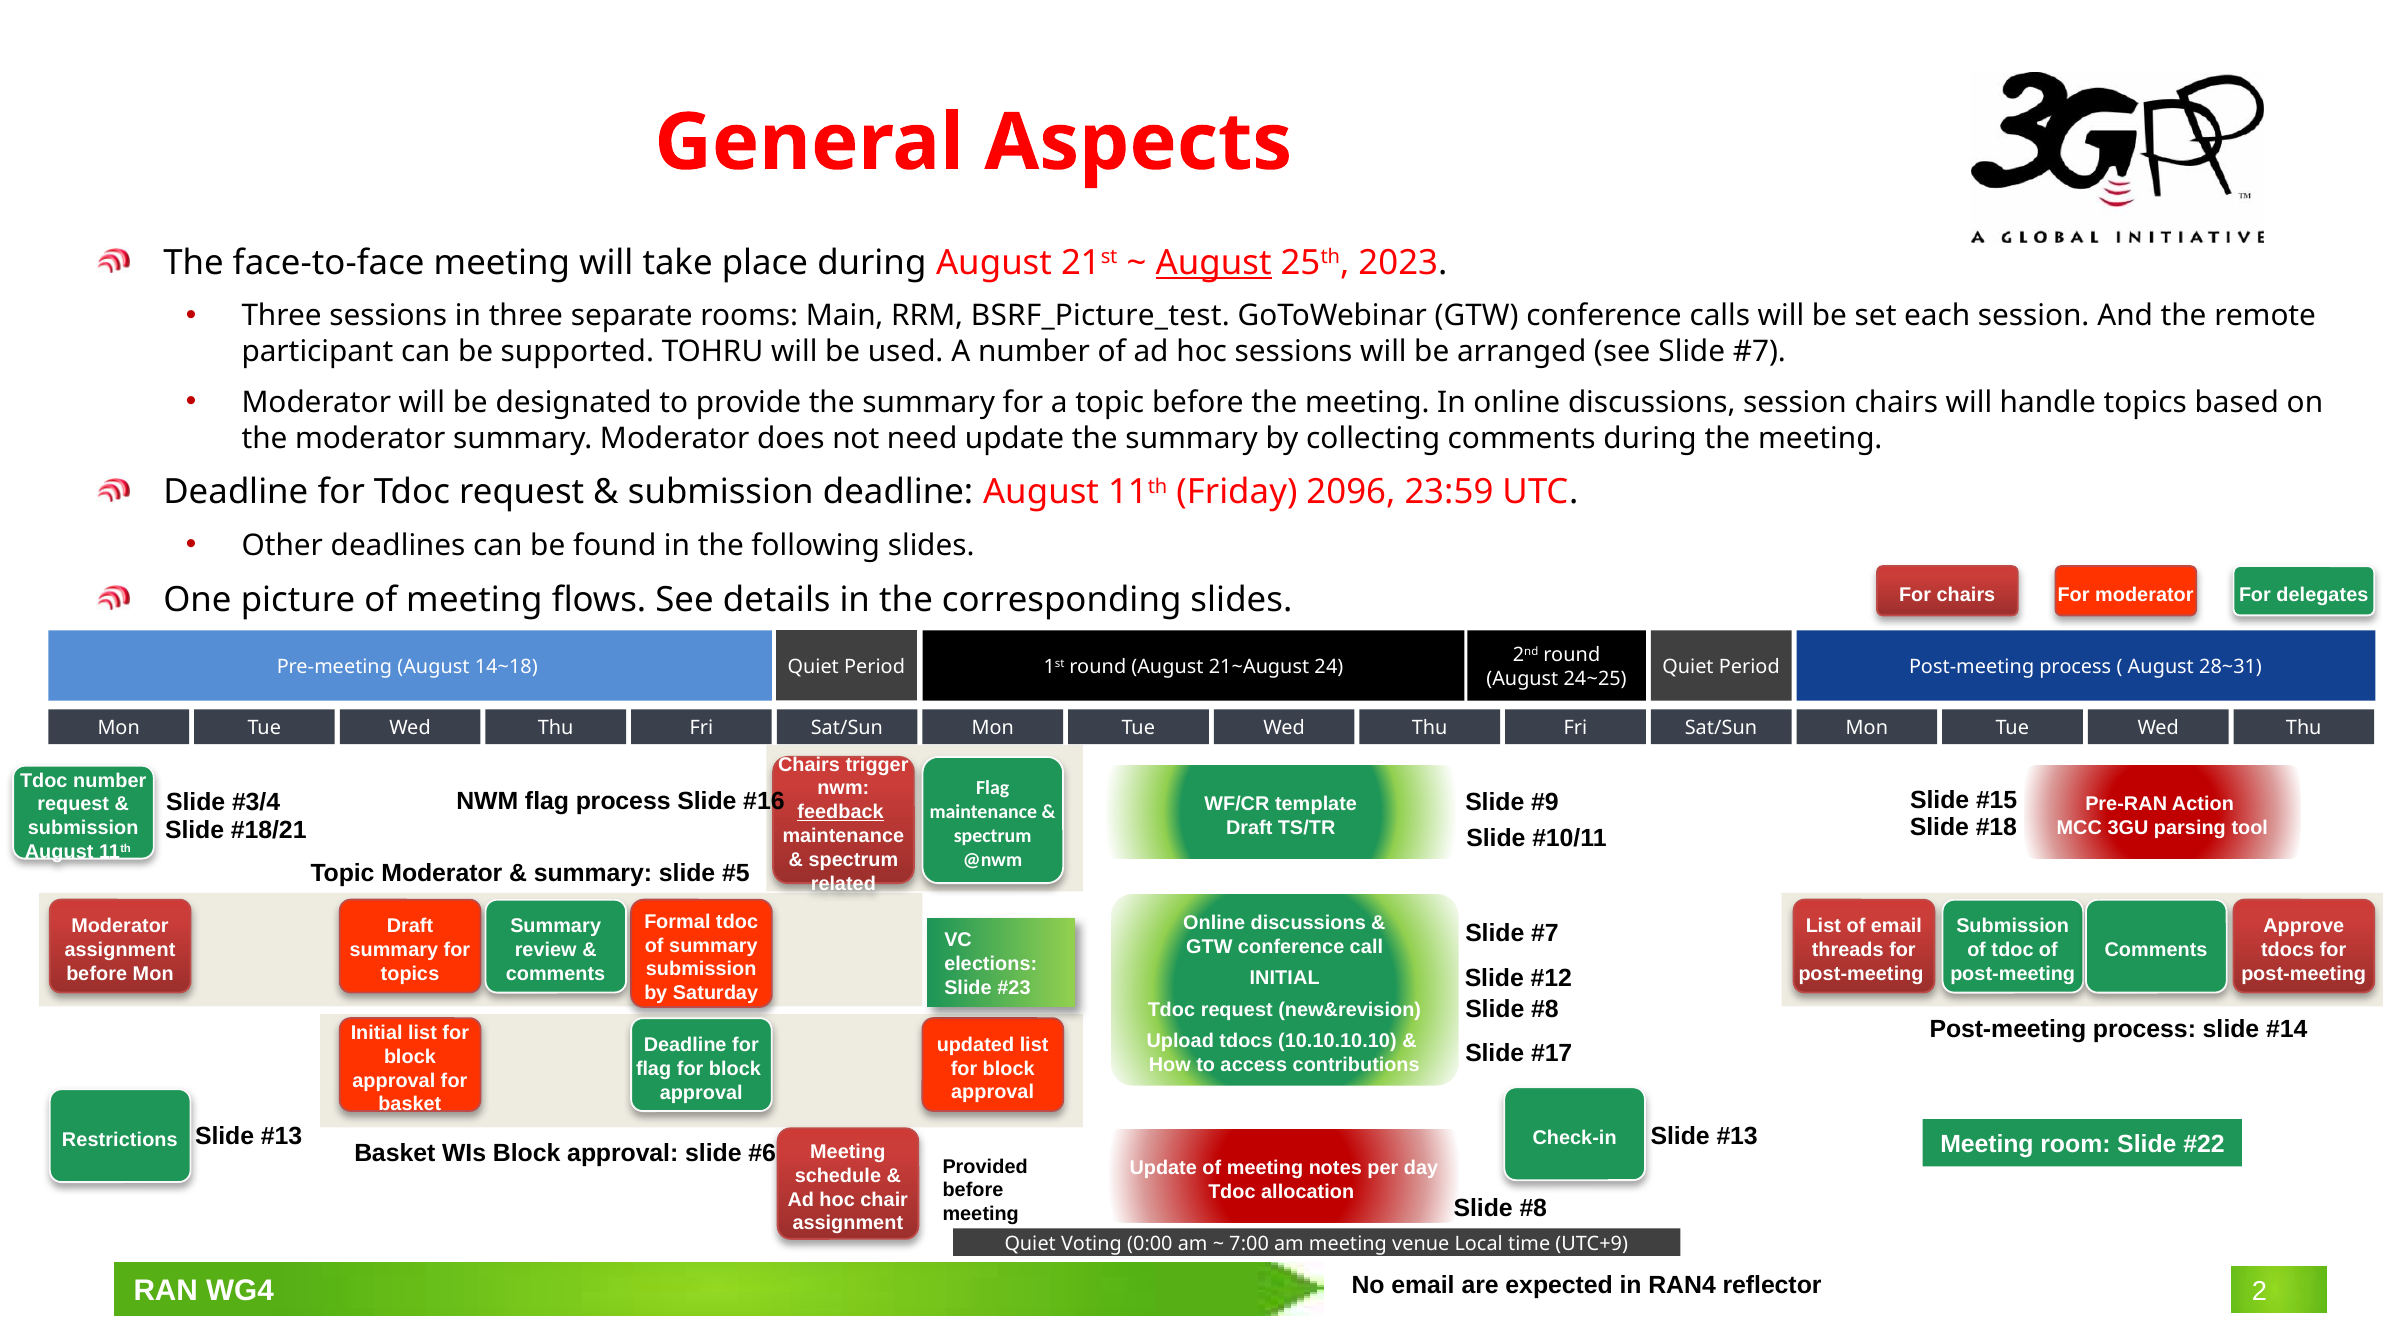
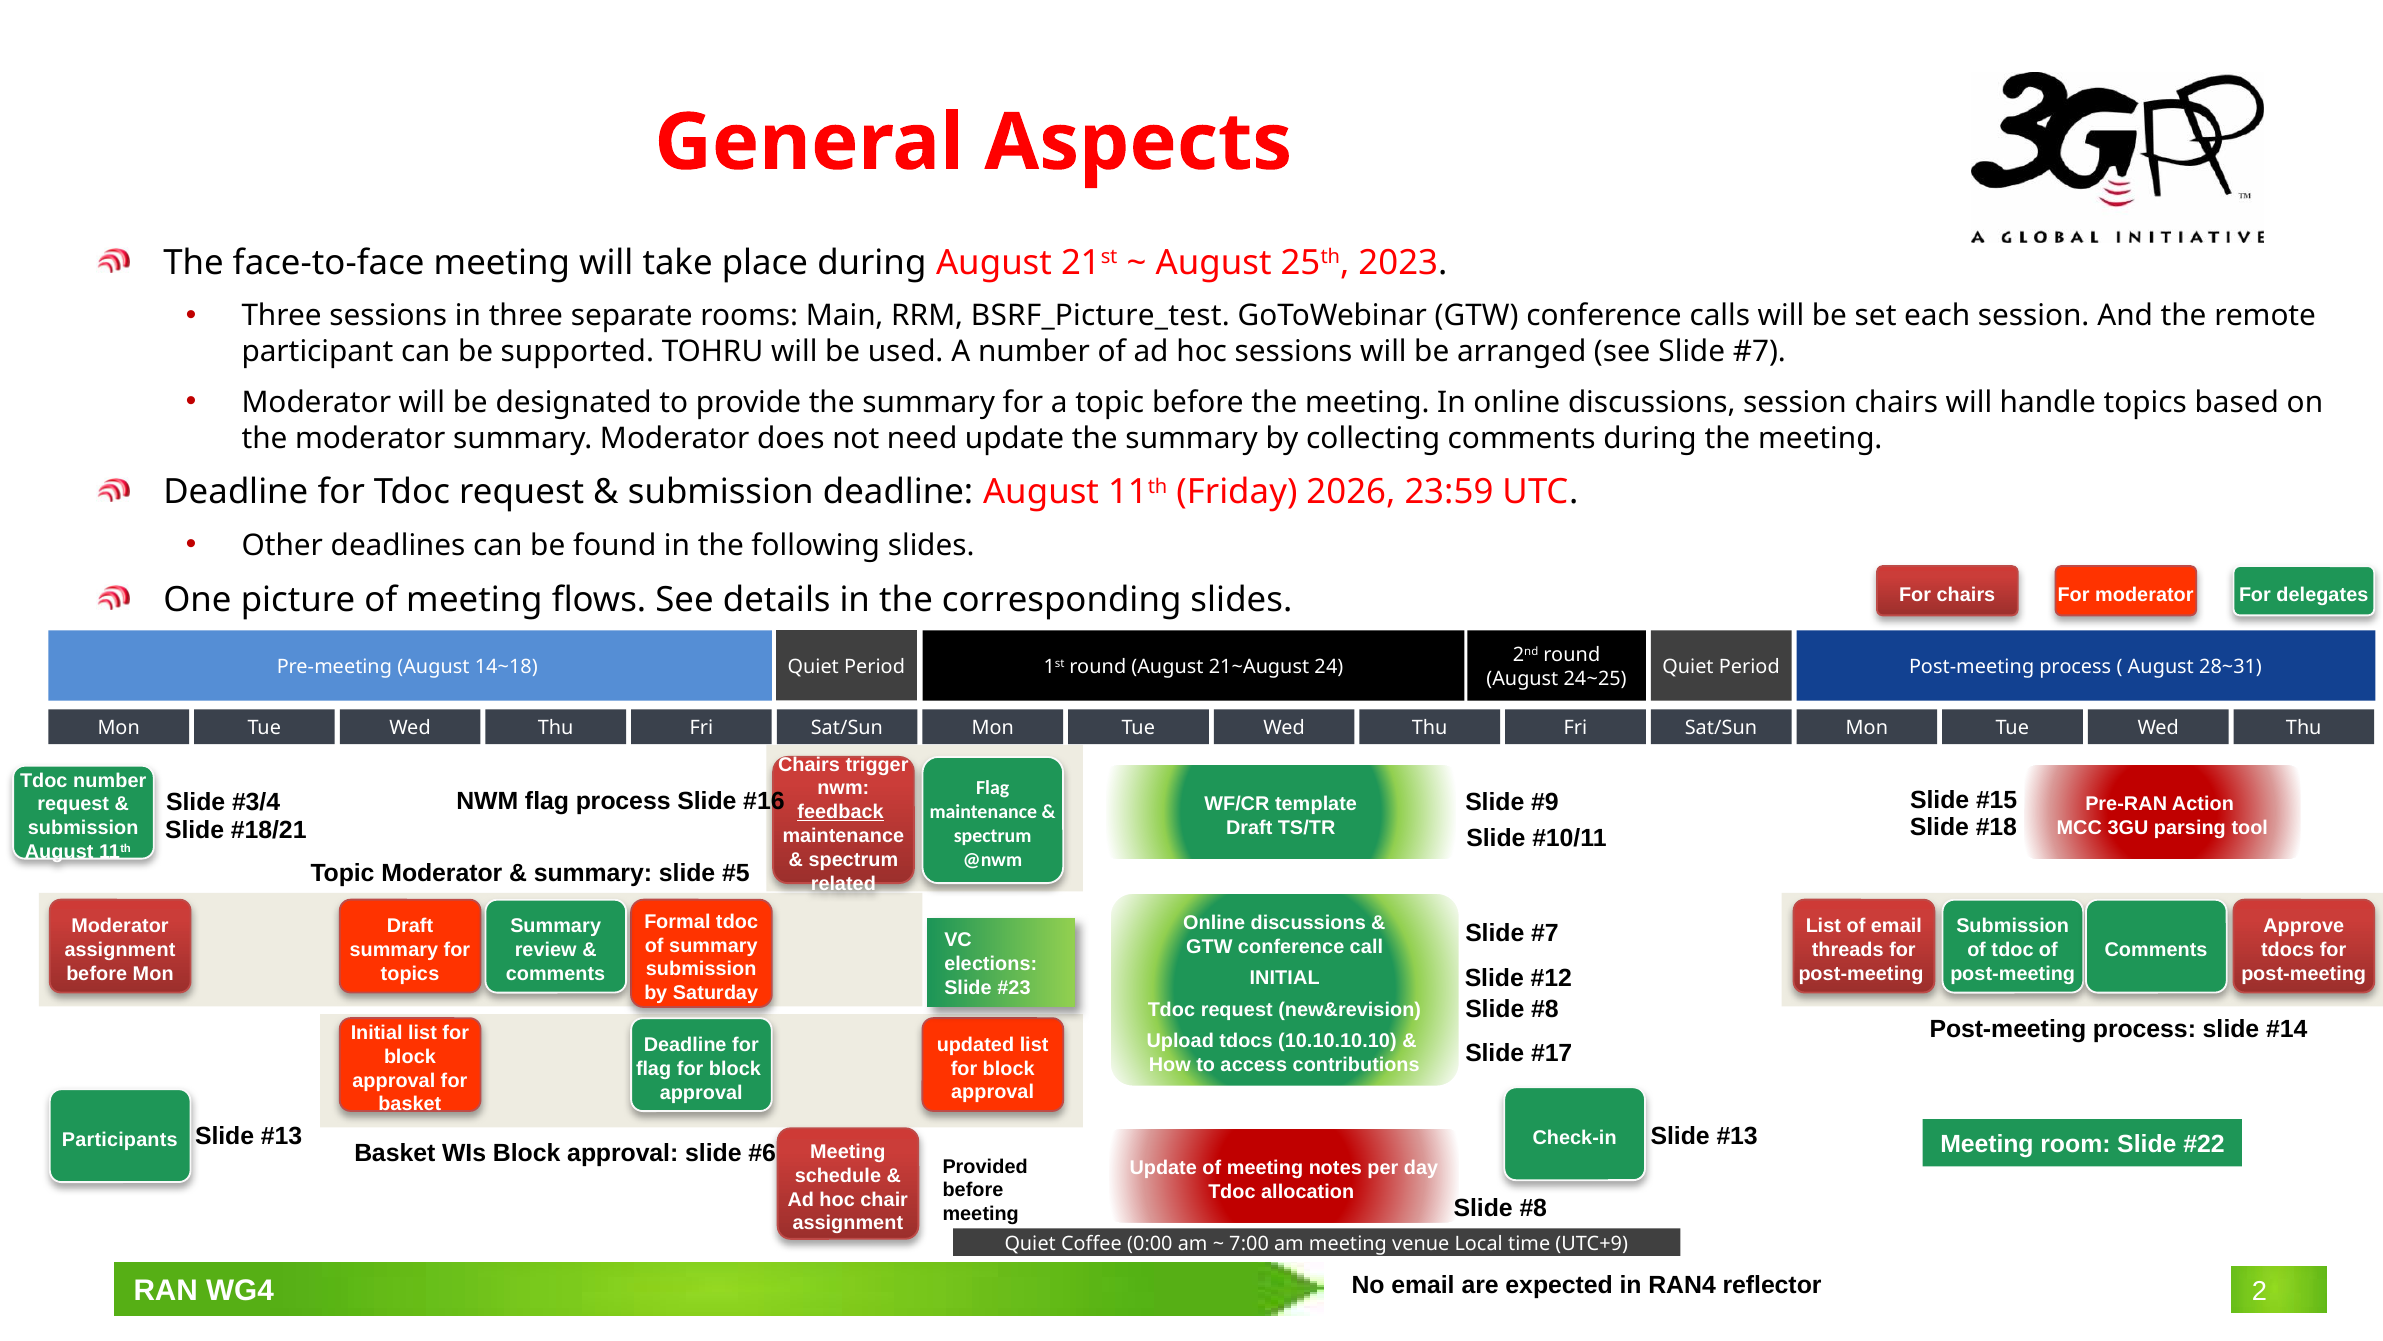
August at (1214, 263) underline: present -> none
2096: 2096 -> 2026
Restrictions: Restrictions -> Participants
Voting: Voting -> Coffee
